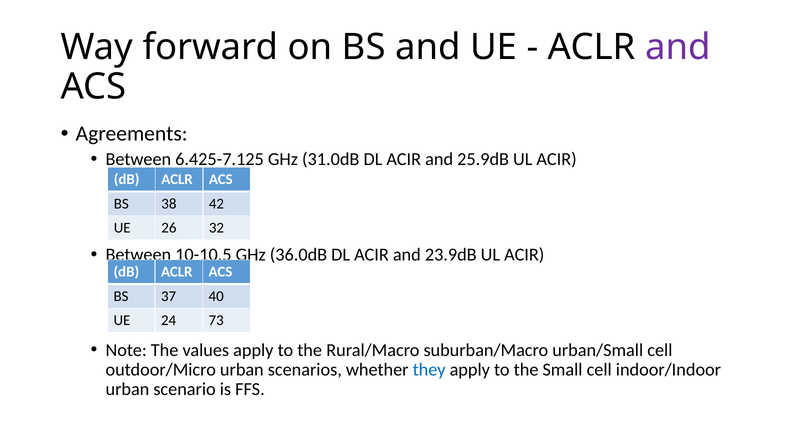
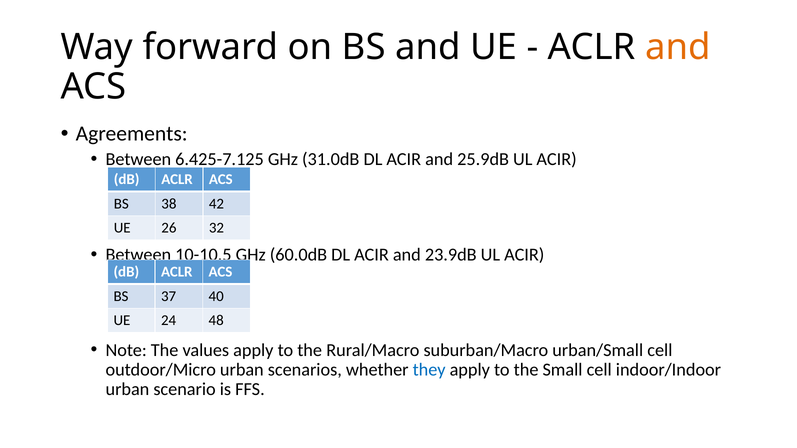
and at (678, 47) colour: purple -> orange
36.0dB: 36.0dB -> 60.0dB
73: 73 -> 48
